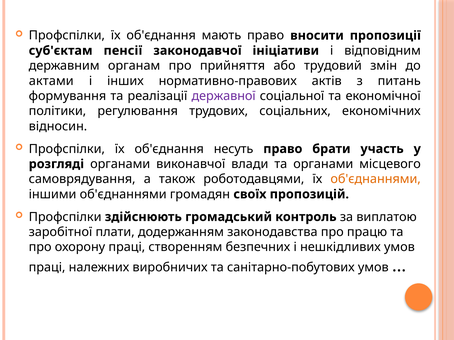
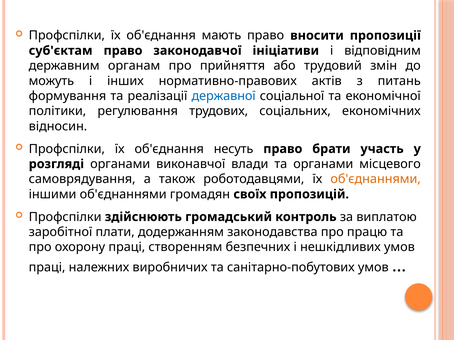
суб'єктам пенсії: пенсії -> право
актами: актами -> можуть
державної colour: purple -> blue
